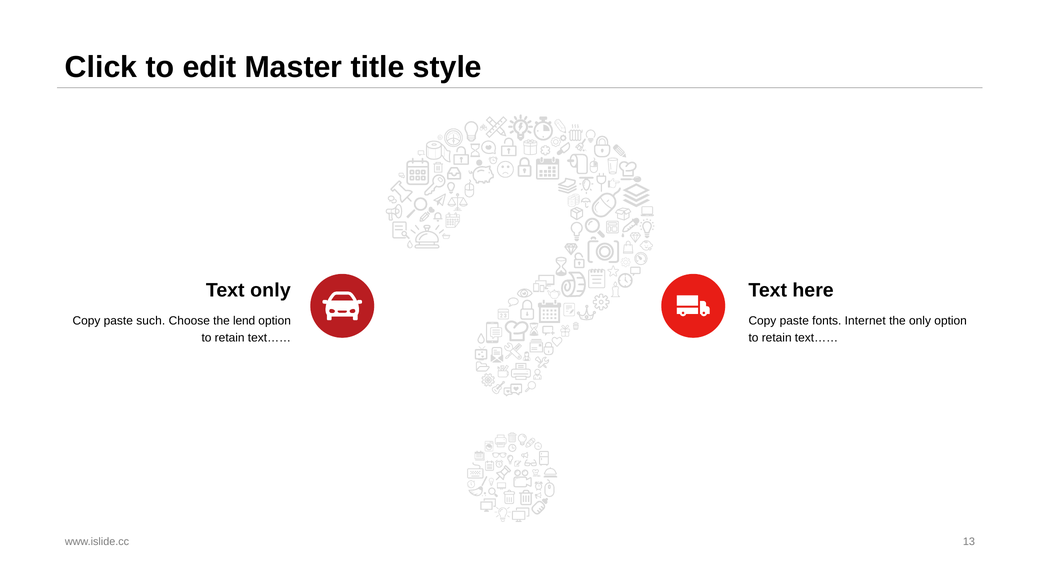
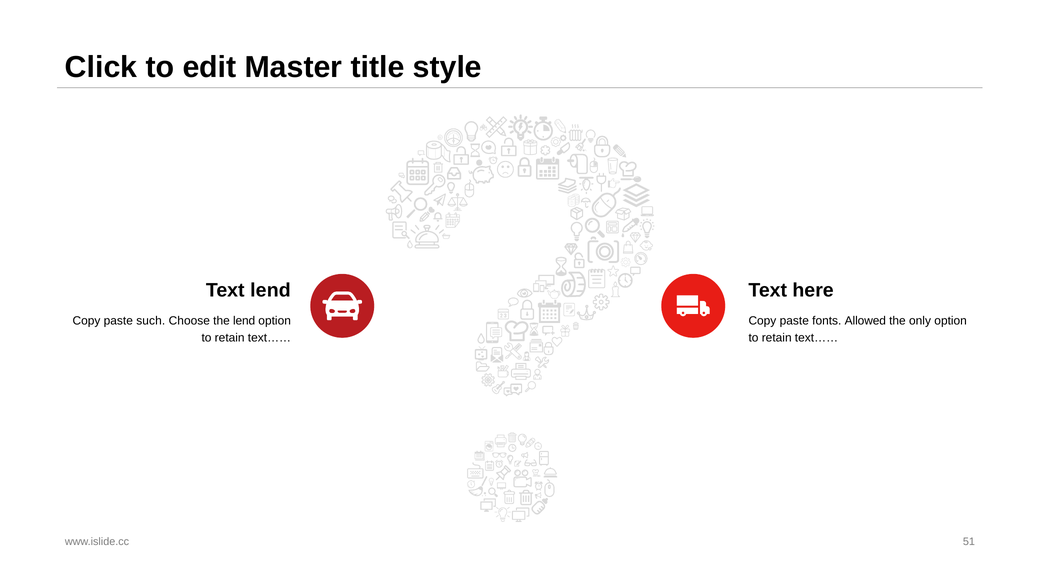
Text only: only -> lend
Internet: Internet -> Allowed
13: 13 -> 51
